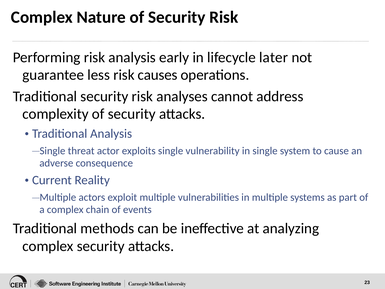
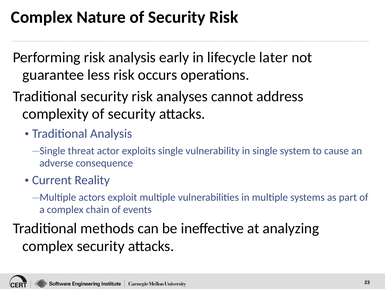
causes: causes -> occurs
